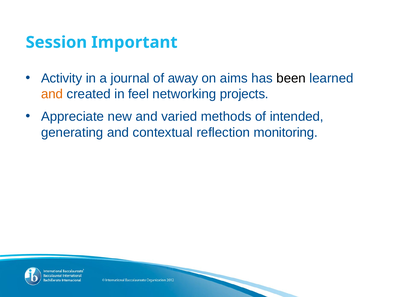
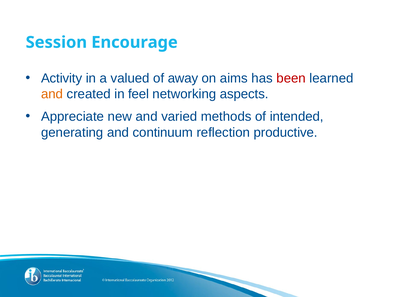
Important: Important -> Encourage
journal: journal -> valued
been colour: black -> red
projects: projects -> aspects
contextual: contextual -> continuum
monitoring: monitoring -> productive
